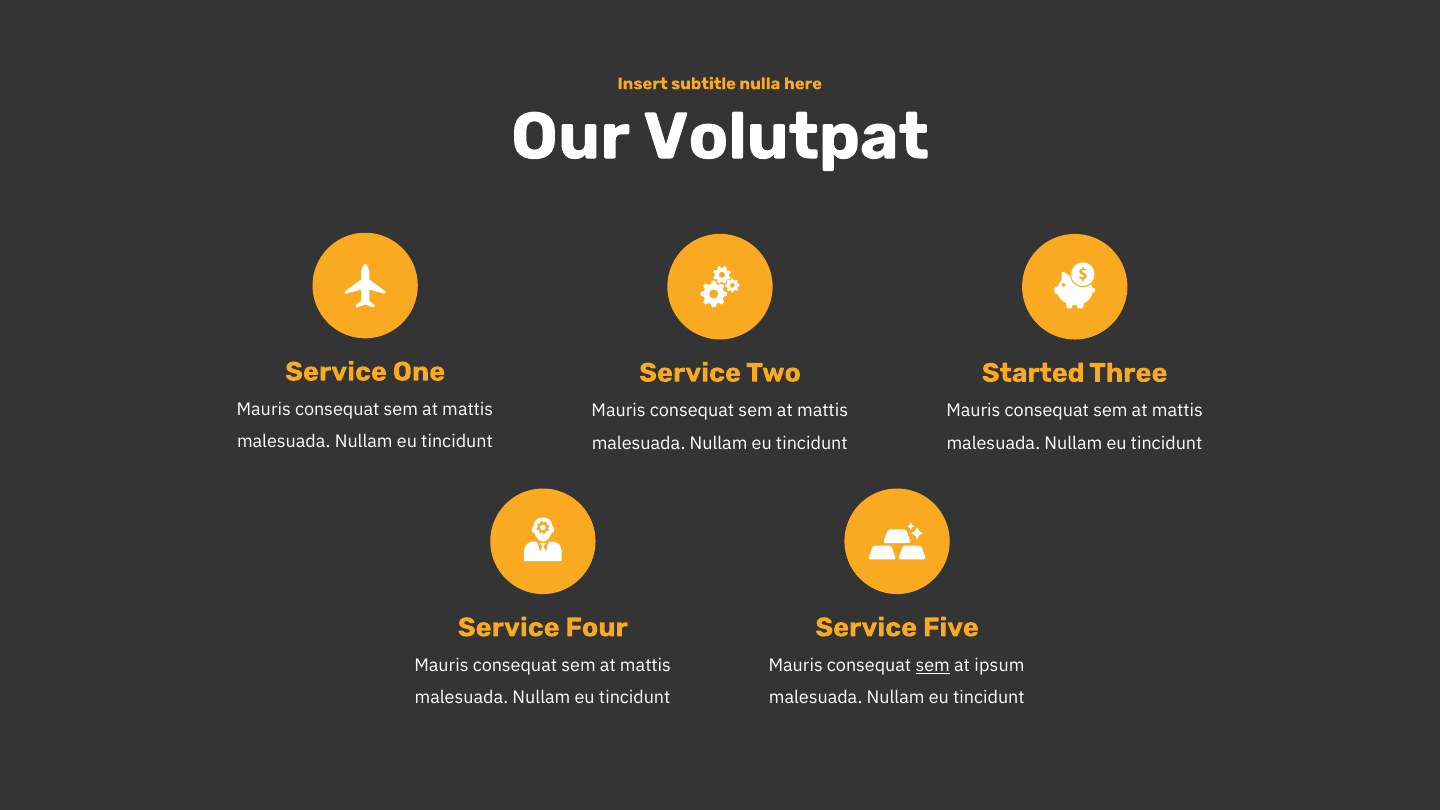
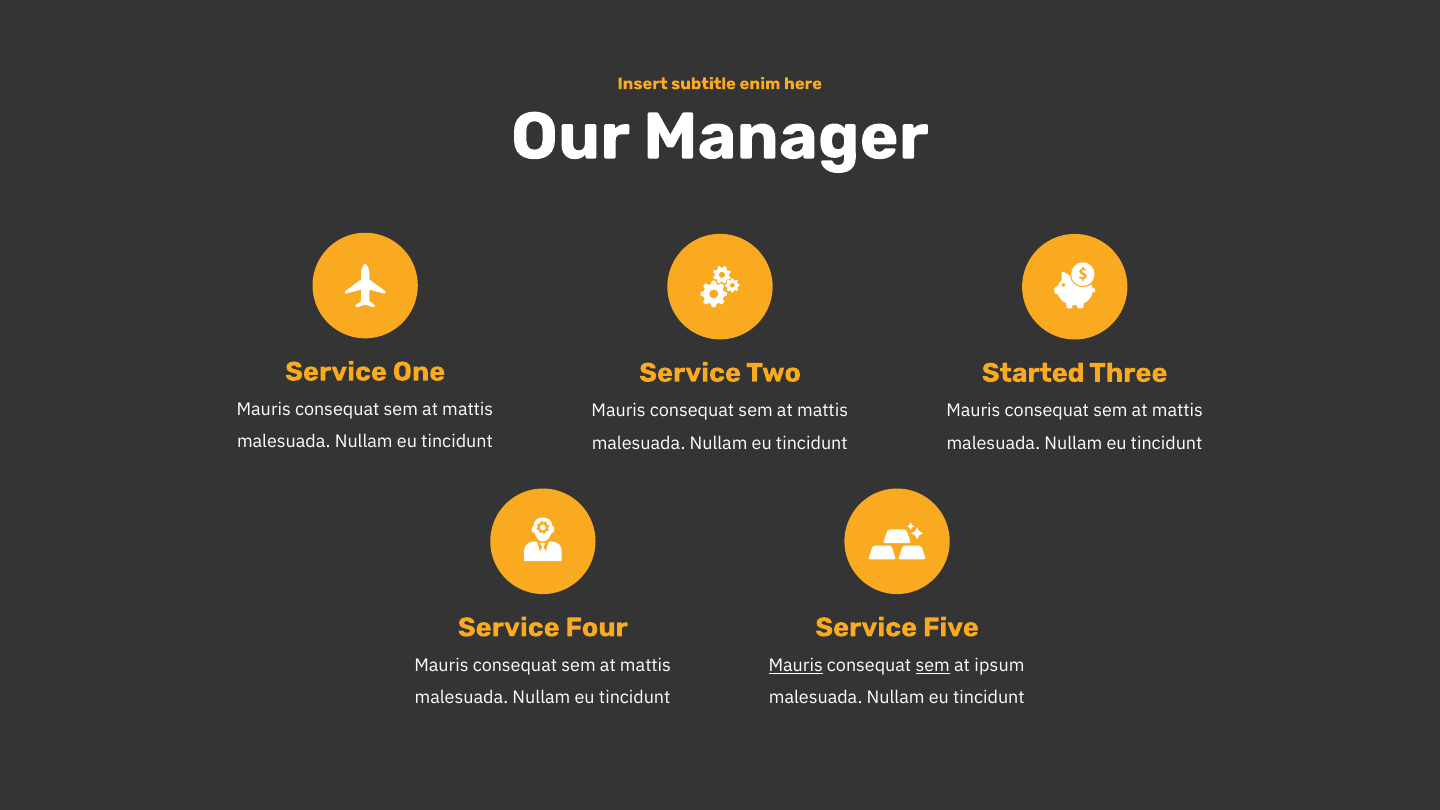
nulla: nulla -> enim
Volutpat: Volutpat -> Manager
Mauris at (796, 665) underline: none -> present
